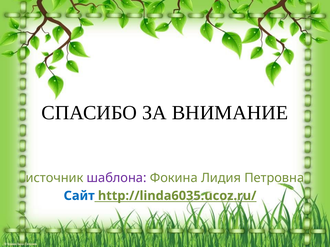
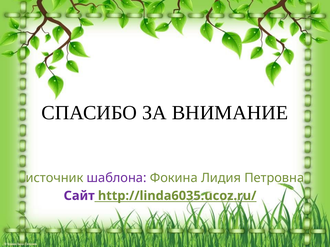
Сайт colour: blue -> purple
